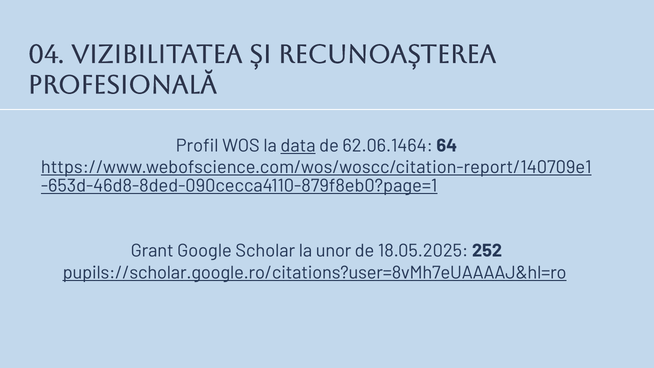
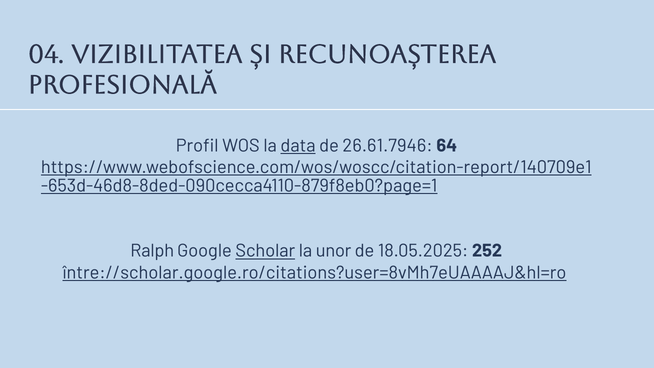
62.06.1464: 62.06.1464 -> 26.61.7946
Grant: Grant -> Ralph
Scholar underline: none -> present
pupils://scholar.google.ro/citations?user=8vMh7eUAAAAJ&hl=ro: pupils://scholar.google.ro/citations?user=8vMh7eUAAAAJ&hl=ro -> între://scholar.google.ro/citations?user=8vMh7eUAAAAJ&hl=ro
